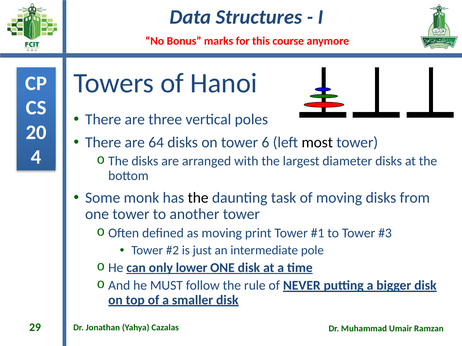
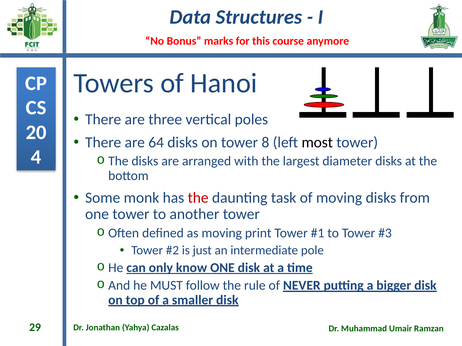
6: 6 -> 8
the at (198, 198) colour: black -> red
lower: lower -> know
